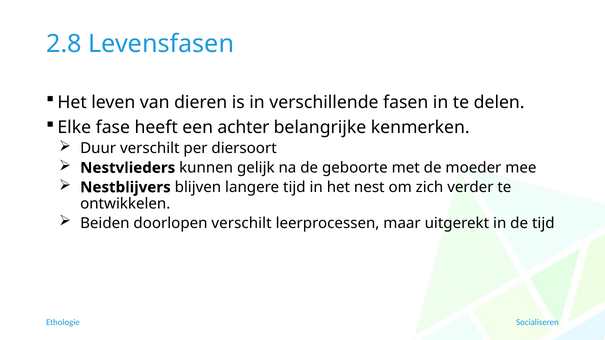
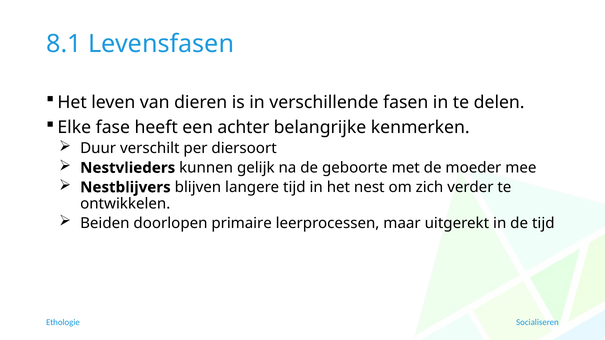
2.8: 2.8 -> 8.1
doorlopen verschilt: verschilt -> primaire
